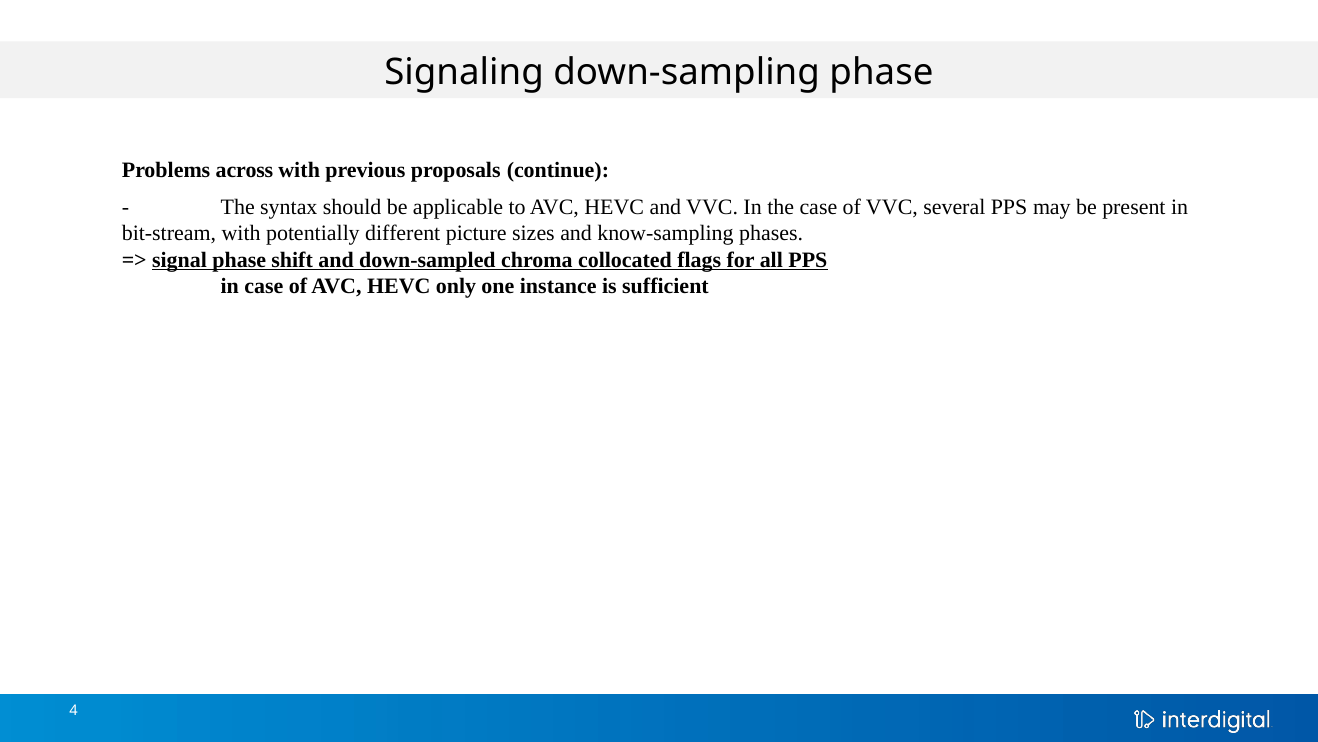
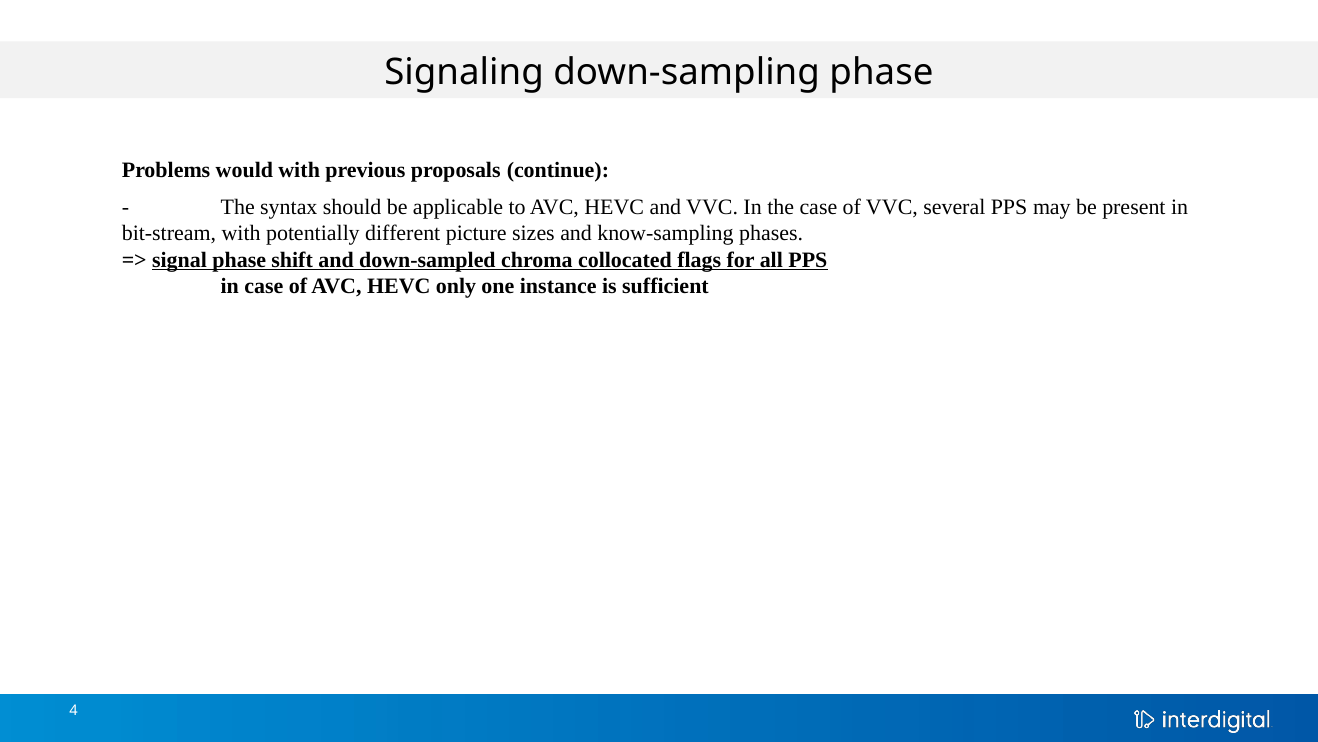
across: across -> would
